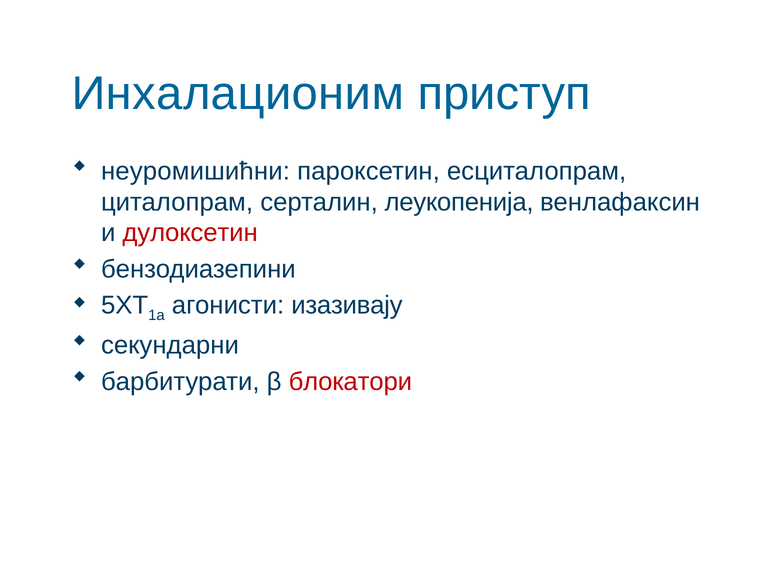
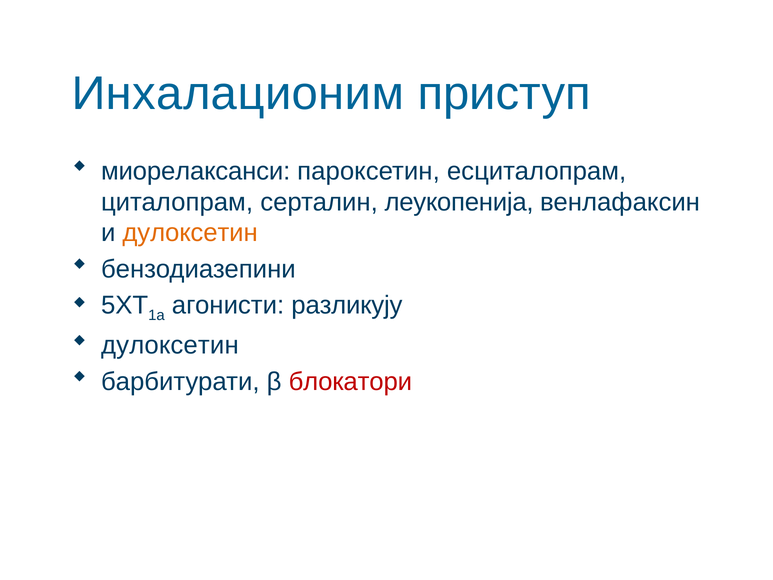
неуромишићни: неуромишићни -> миорелаксанси
дулоксетин at (190, 233) colour: red -> orange
изазивају: изазивају -> разликују
секундарни at (170, 345): секундарни -> дулоксетин
